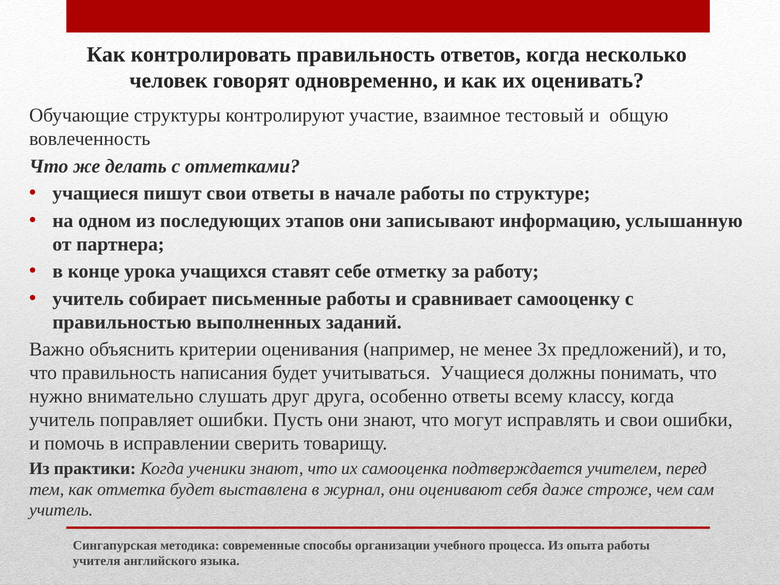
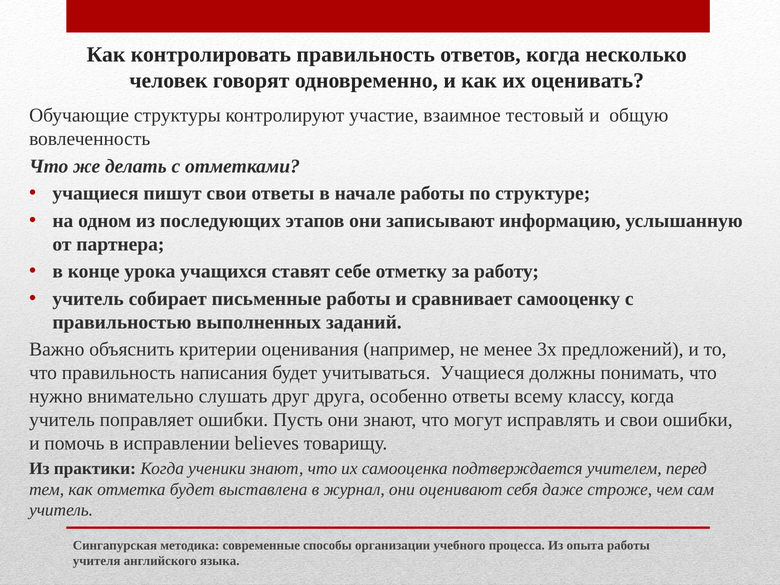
сверить: сверить -> believes
